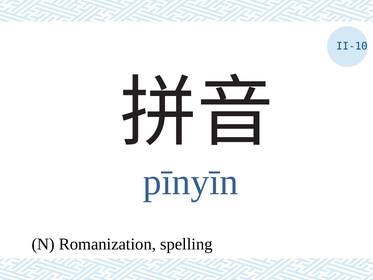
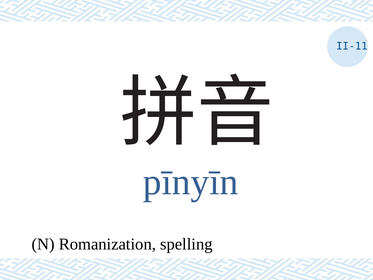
II-10: II-10 -> II-11
